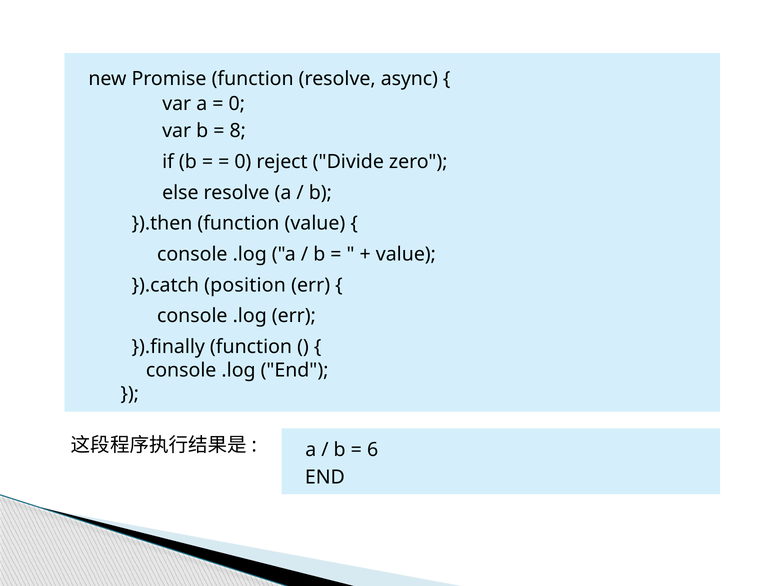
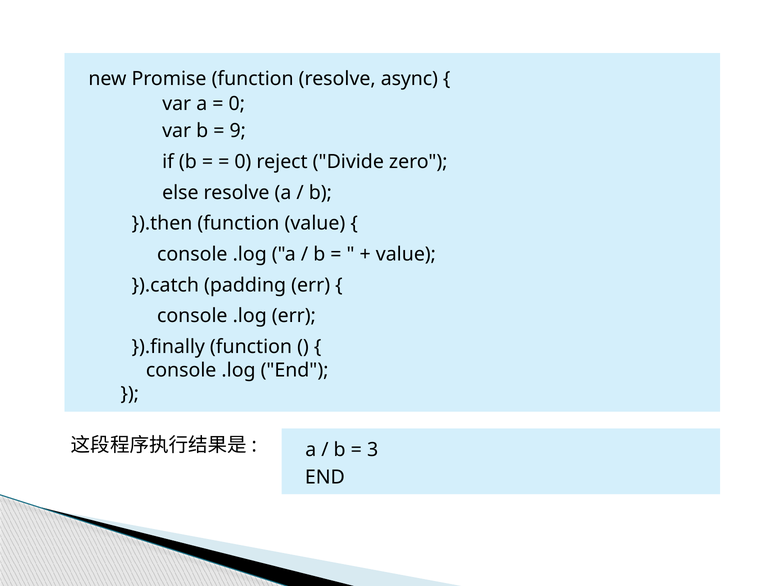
8: 8 -> 9
position: position -> padding
6: 6 -> 3
